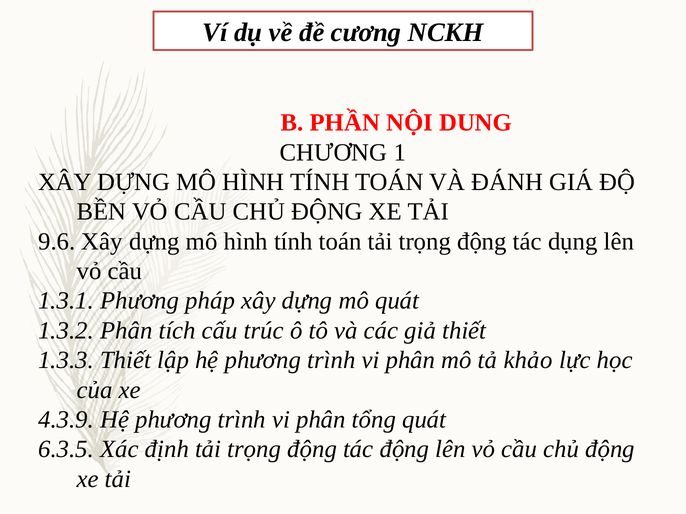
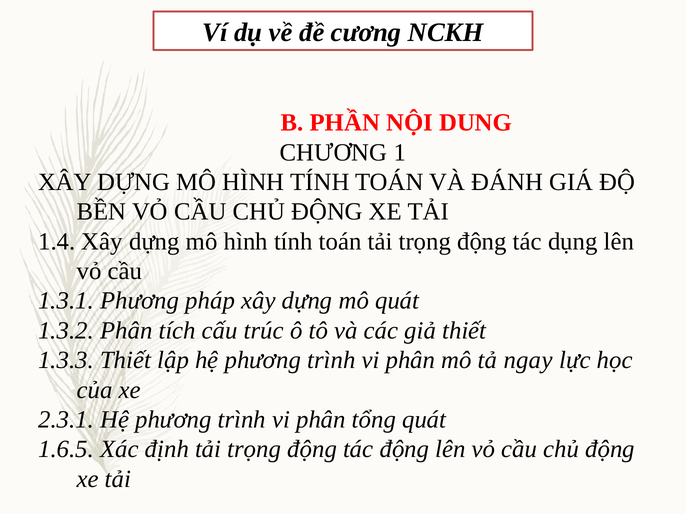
9.6: 9.6 -> 1.4
khảo: khảo -> ngay
4.3.9: 4.3.9 -> 2.3.1
6.3.5: 6.3.5 -> 1.6.5
